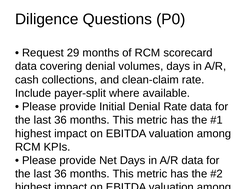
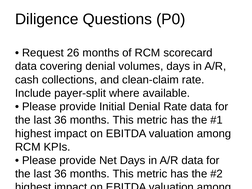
29: 29 -> 26
